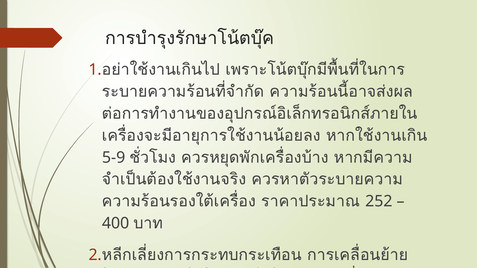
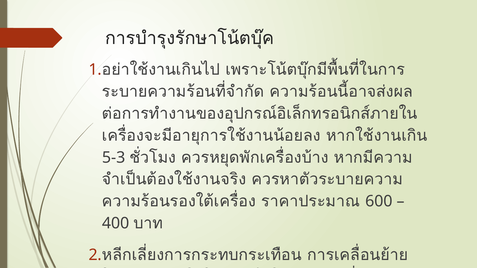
5-9: 5-9 -> 5-3
252: 252 -> 600
